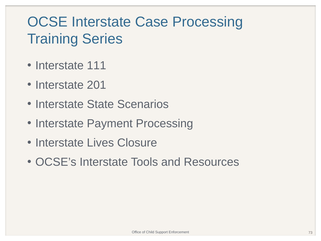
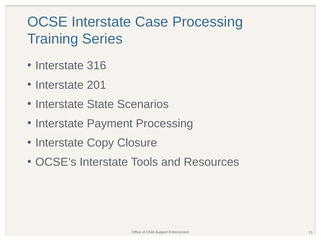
111: 111 -> 316
Lives: Lives -> Copy
